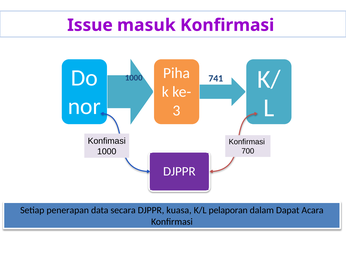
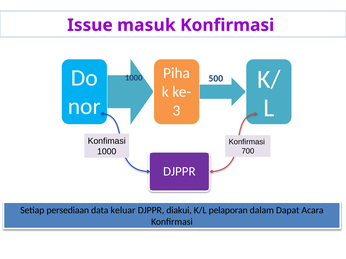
741: 741 -> 500
penerapan: penerapan -> persediaan
secara: secara -> keluar
kuasa: kuasa -> diakui
